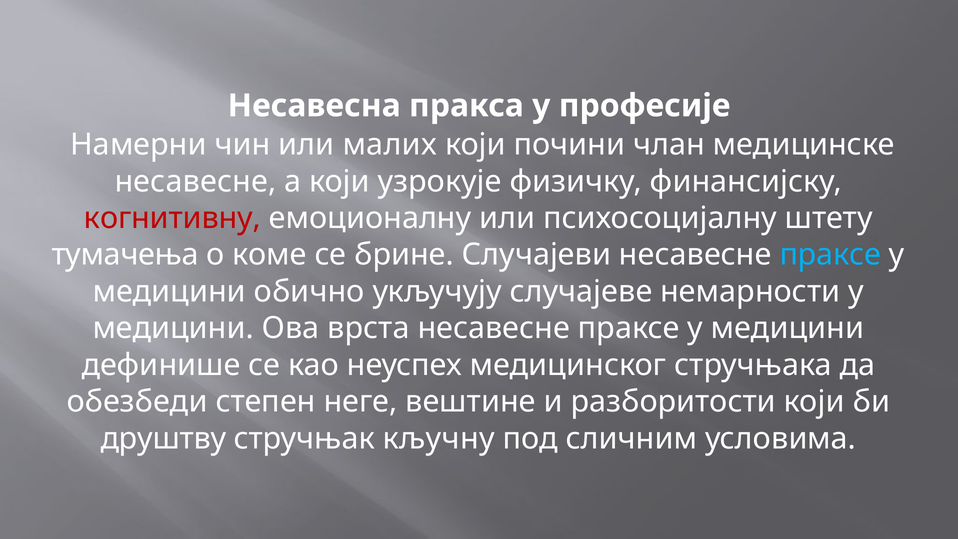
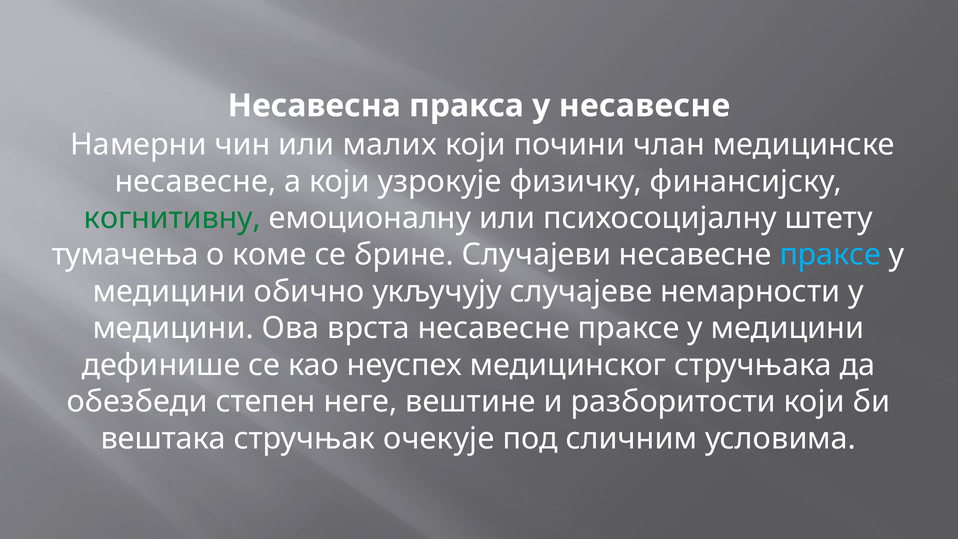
у професије: професије -> несавесне
когнитивну colour: red -> green
друштву: друштву -> вештака
кључну: кључну -> очекује
